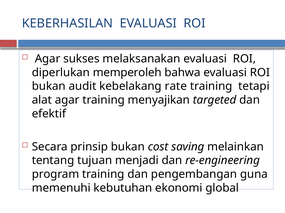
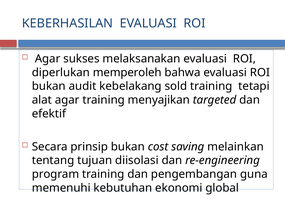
rate: rate -> sold
menjadi: menjadi -> diisolasi
